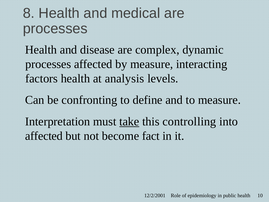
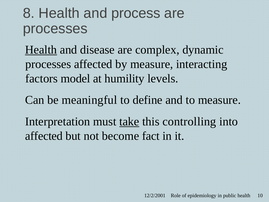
medical: medical -> process
Health at (41, 50) underline: none -> present
factors health: health -> model
analysis: analysis -> humility
confronting: confronting -> meaningful
